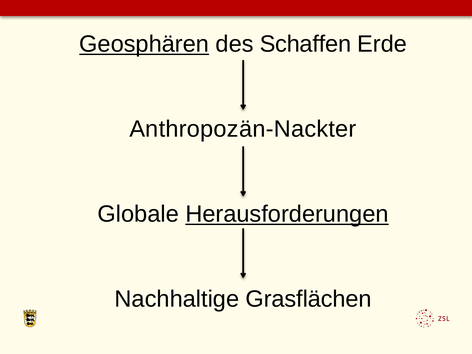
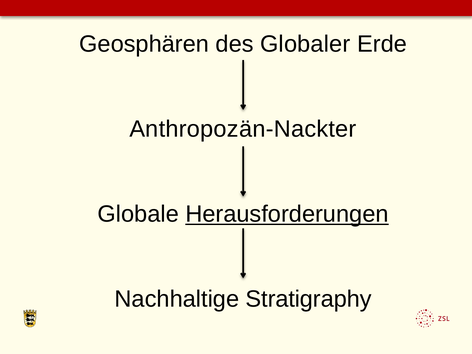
Geosphären underline: present -> none
Schaffen: Schaffen -> Globaler
Grasflächen: Grasflächen -> Stratigraphy
